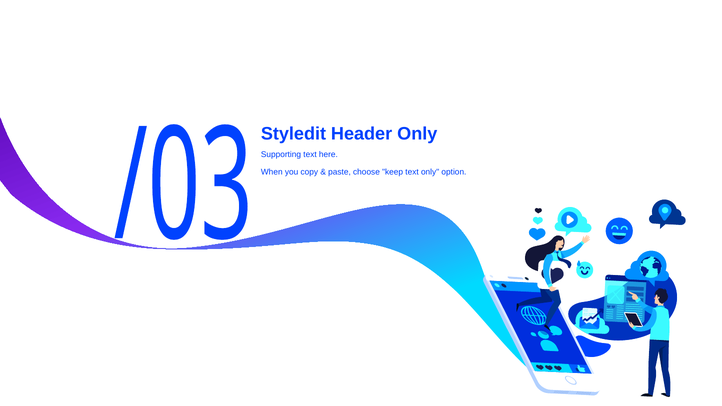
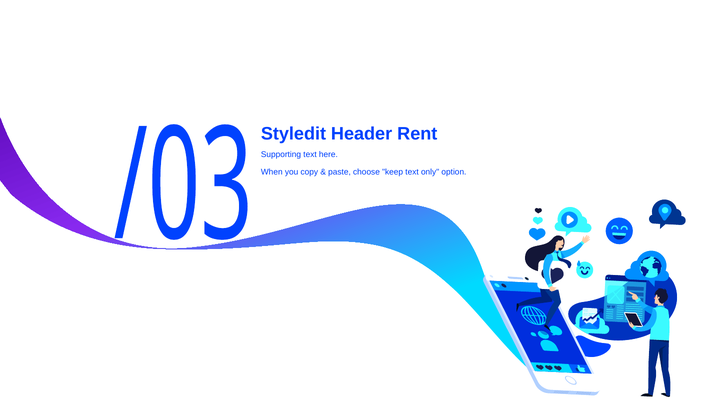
Header Only: Only -> Rent
